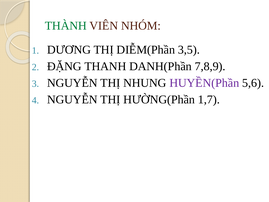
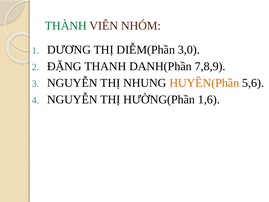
3,5: 3,5 -> 3,0
HUYỀN(Phần colour: purple -> orange
1,7: 1,7 -> 1,6
